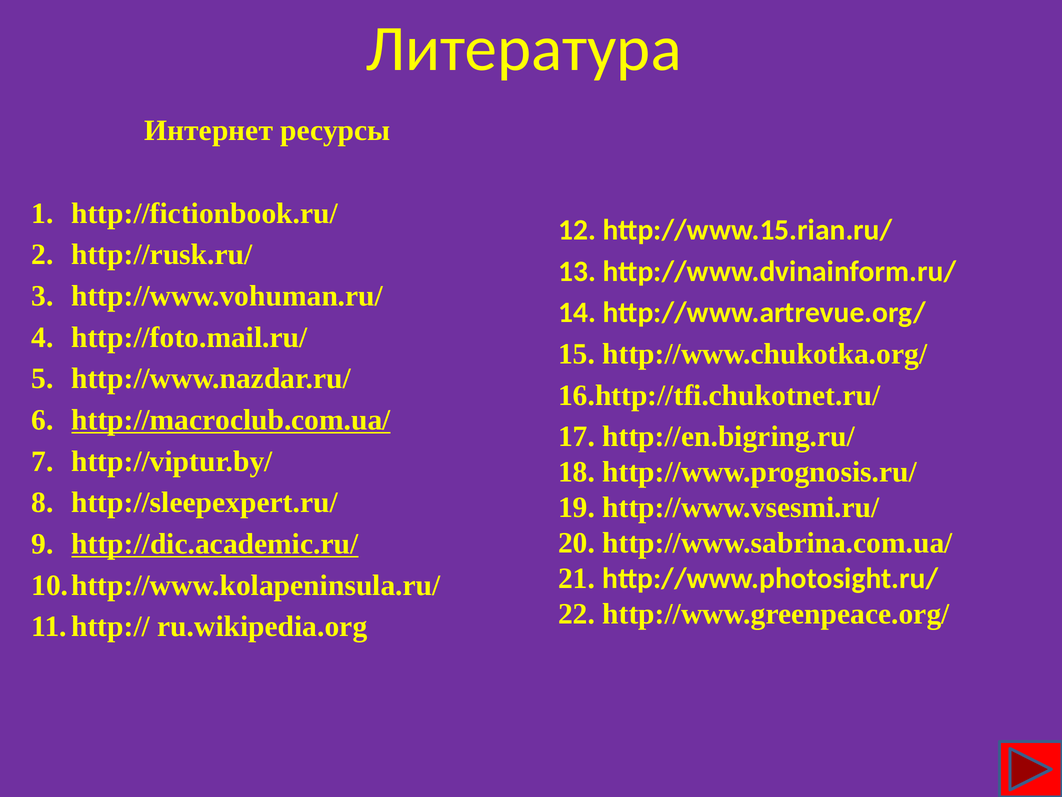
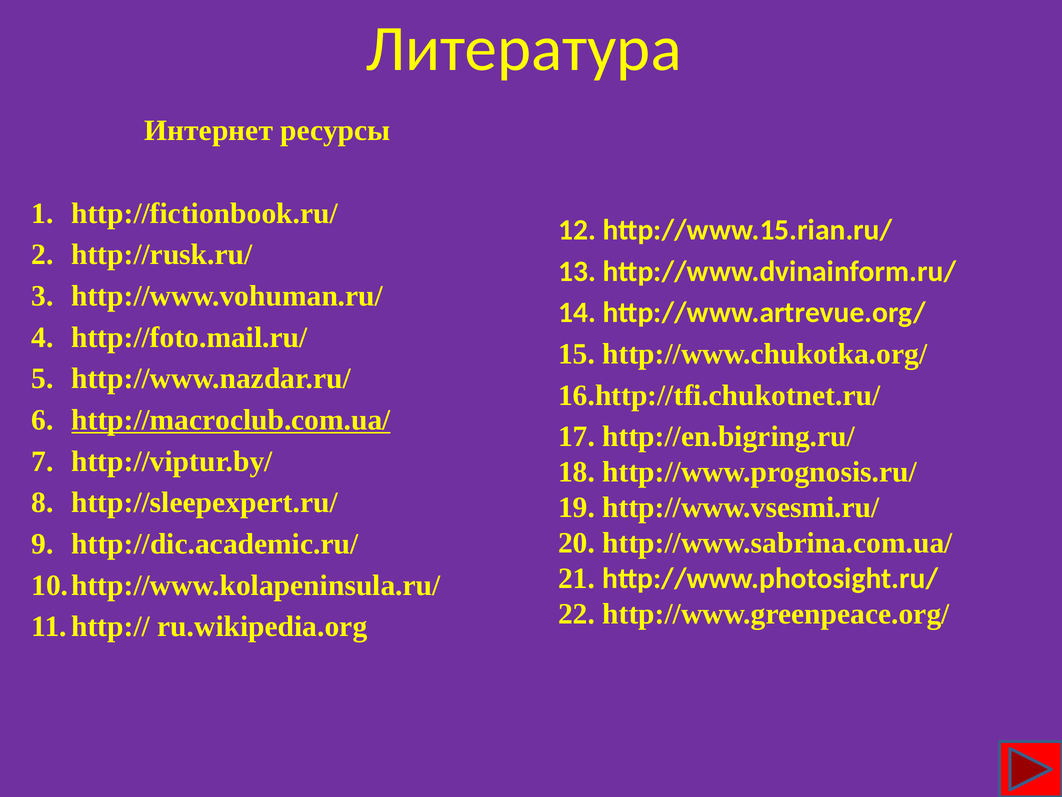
http://dic.academic.ru/ underline: present -> none
